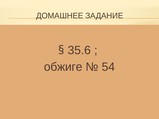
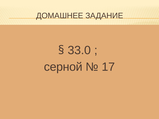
35.6: 35.6 -> 33.0
обжиге: обжиге -> серной
54: 54 -> 17
